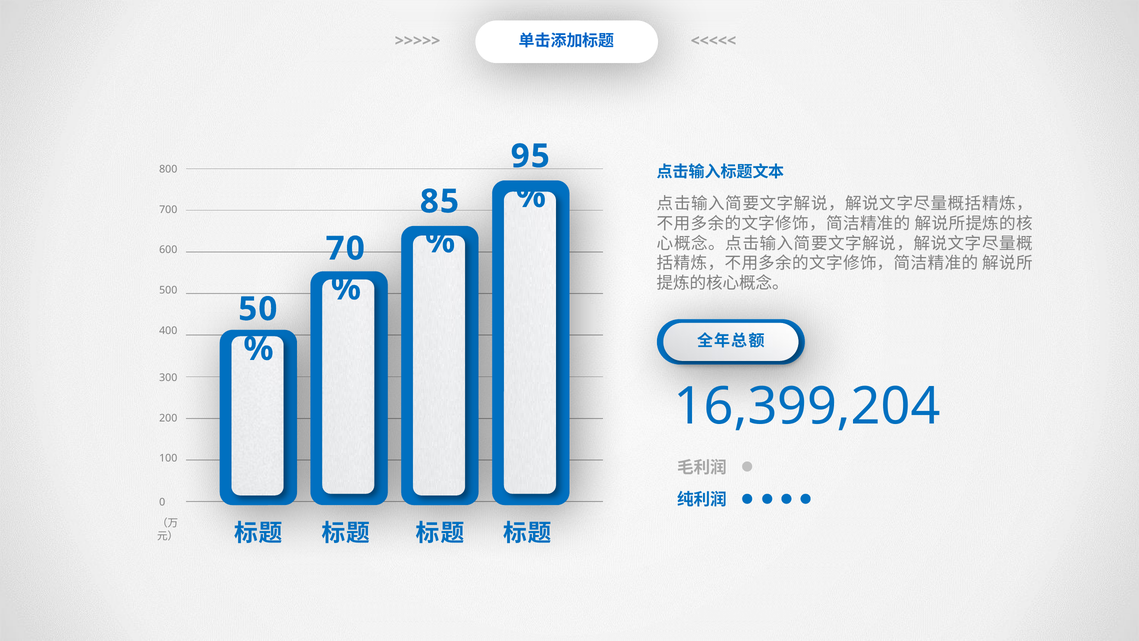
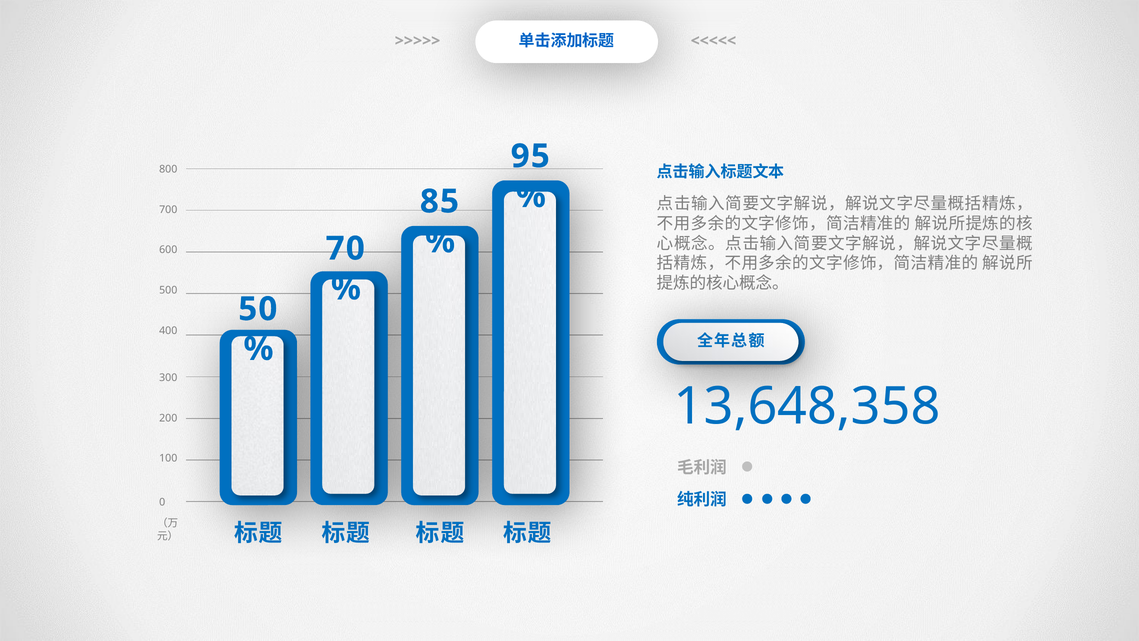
16,399,204: 16,399,204 -> 13,648,358
